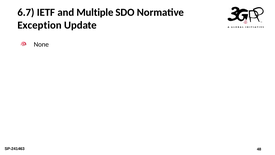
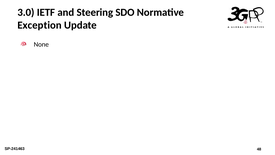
6.7: 6.7 -> 3.0
Multiple: Multiple -> Steering
